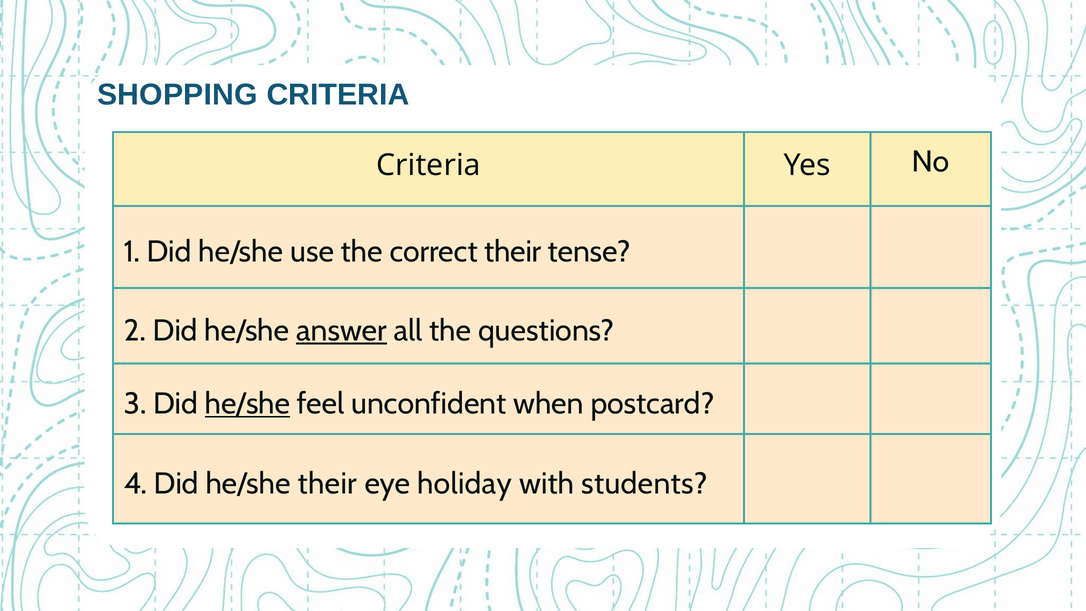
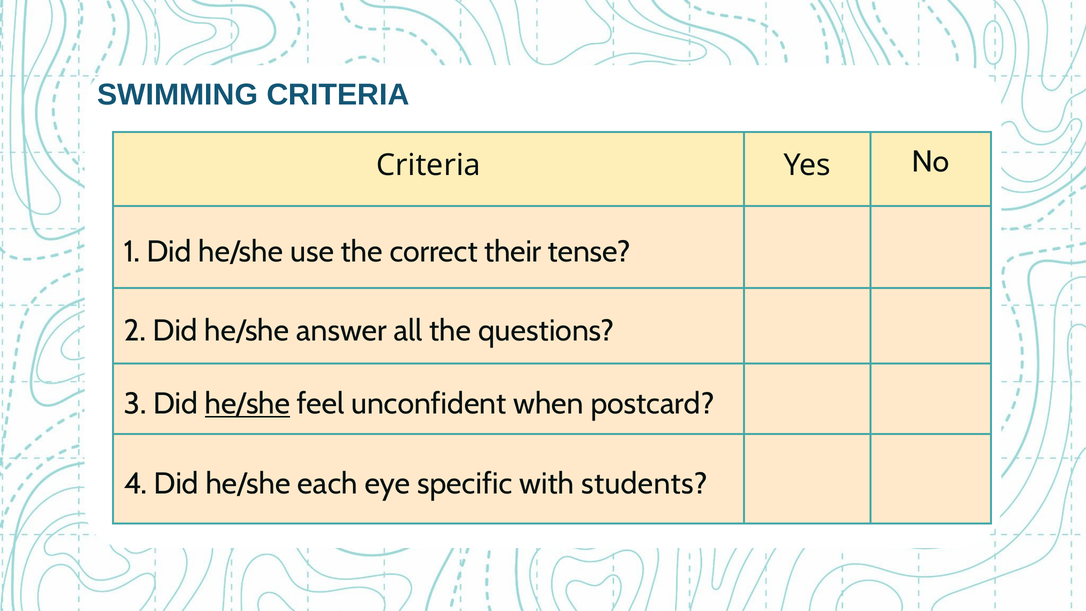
SHOPPING: SHOPPING -> SWIMMING
answer underline: present -> none
he/she their: their -> each
holiday: holiday -> specific
